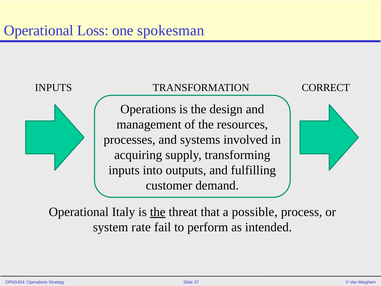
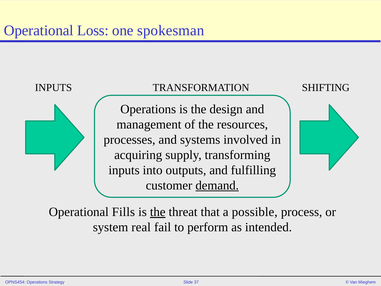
CORRECT: CORRECT -> SHIFTING
demand underline: none -> present
Italy: Italy -> Fills
rate: rate -> real
